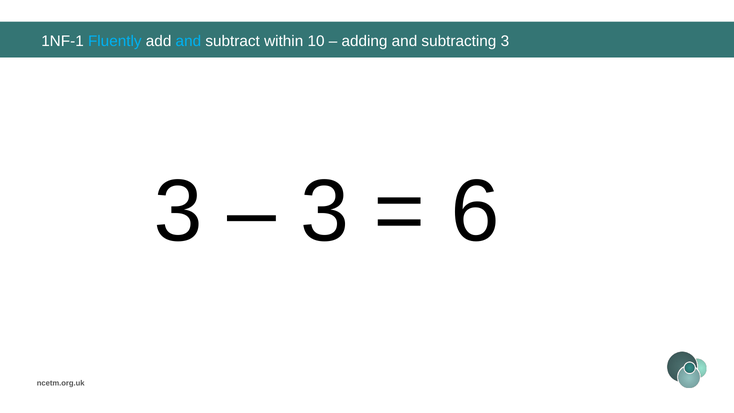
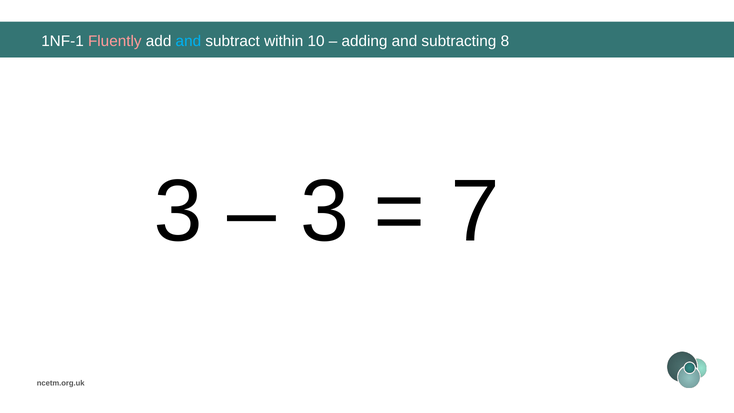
Fluently colour: light blue -> pink
subtracting 3: 3 -> 8
6: 6 -> 7
